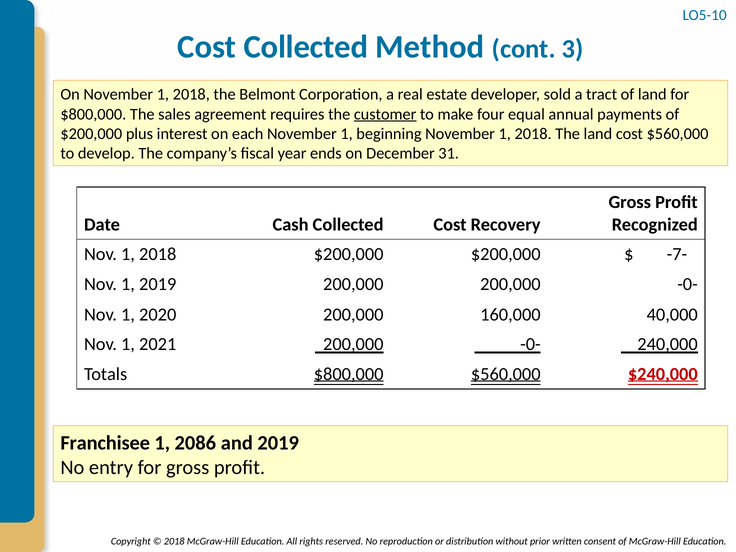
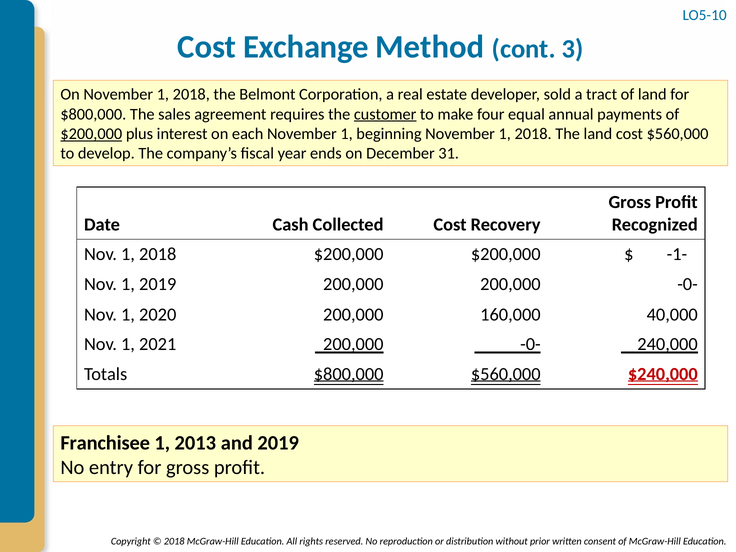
Cost Collected: Collected -> Exchange
$200,000 at (91, 134) underline: none -> present
-7-: -7- -> -1-
2086: 2086 -> 2013
